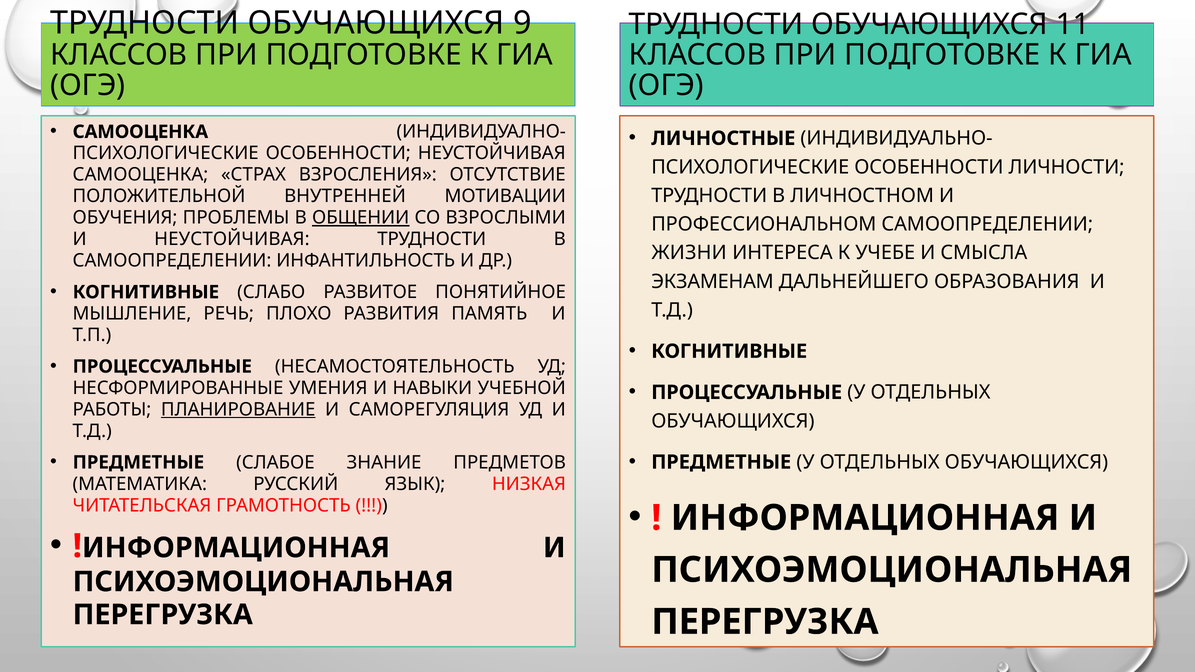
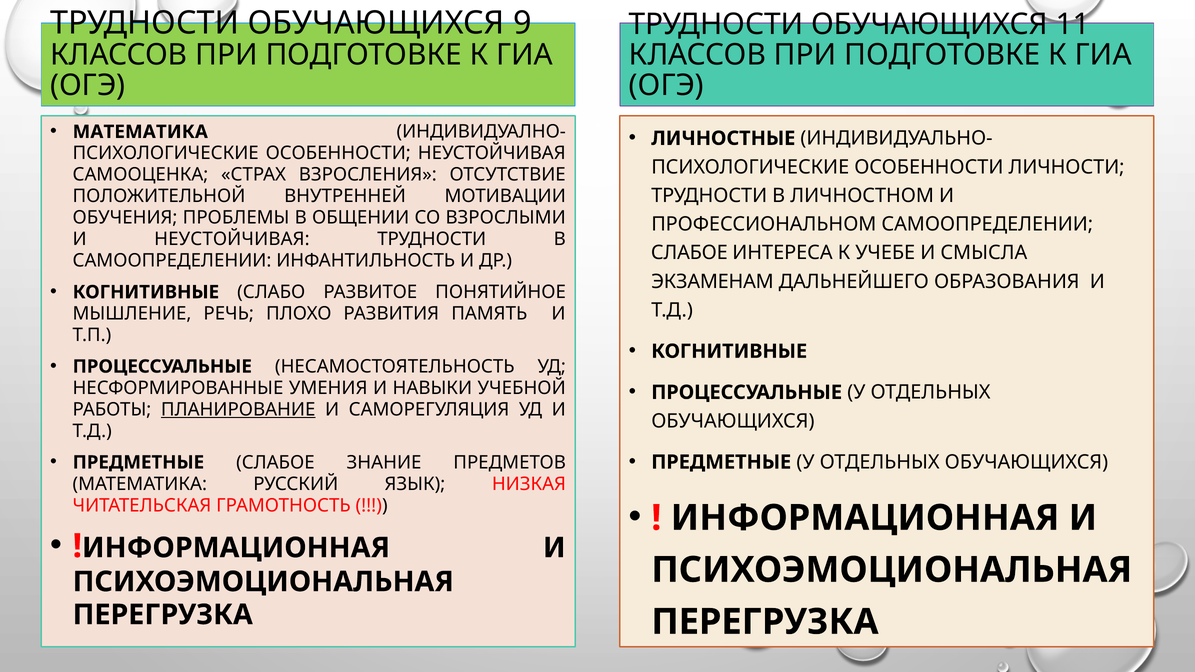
САМООЦЕНКА at (140, 132): САМООЦЕНКА -> МАТЕМАТИКА
ОБЩЕНИИ underline: present -> none
ЖИЗНИ at (689, 253): ЖИЗНИ -> СЛАБОЕ
